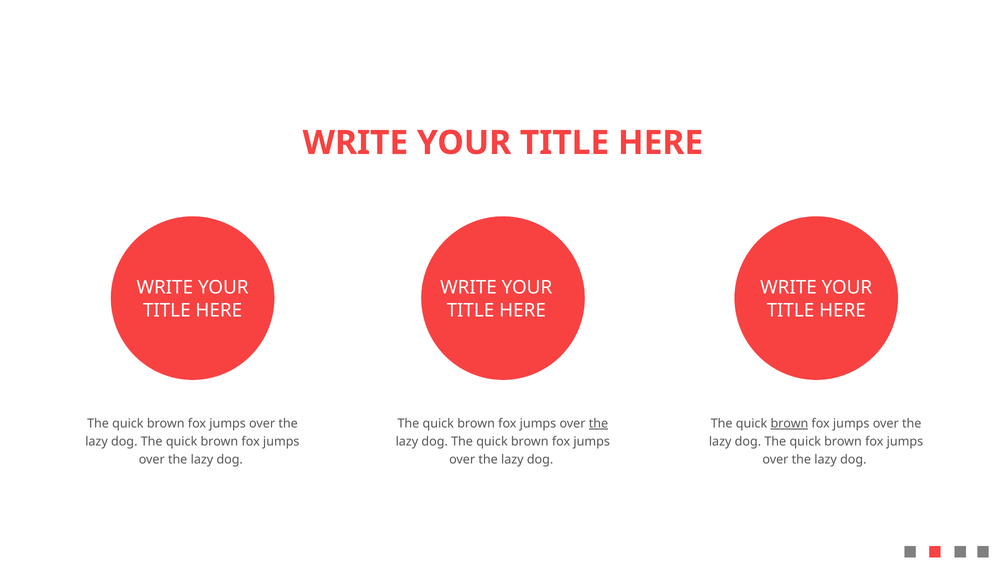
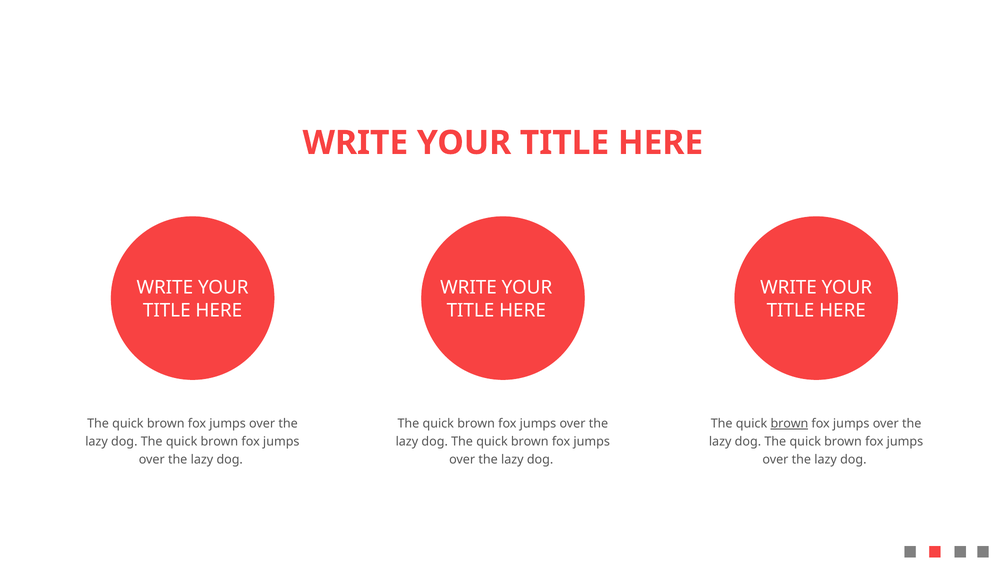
the at (598, 423) underline: present -> none
